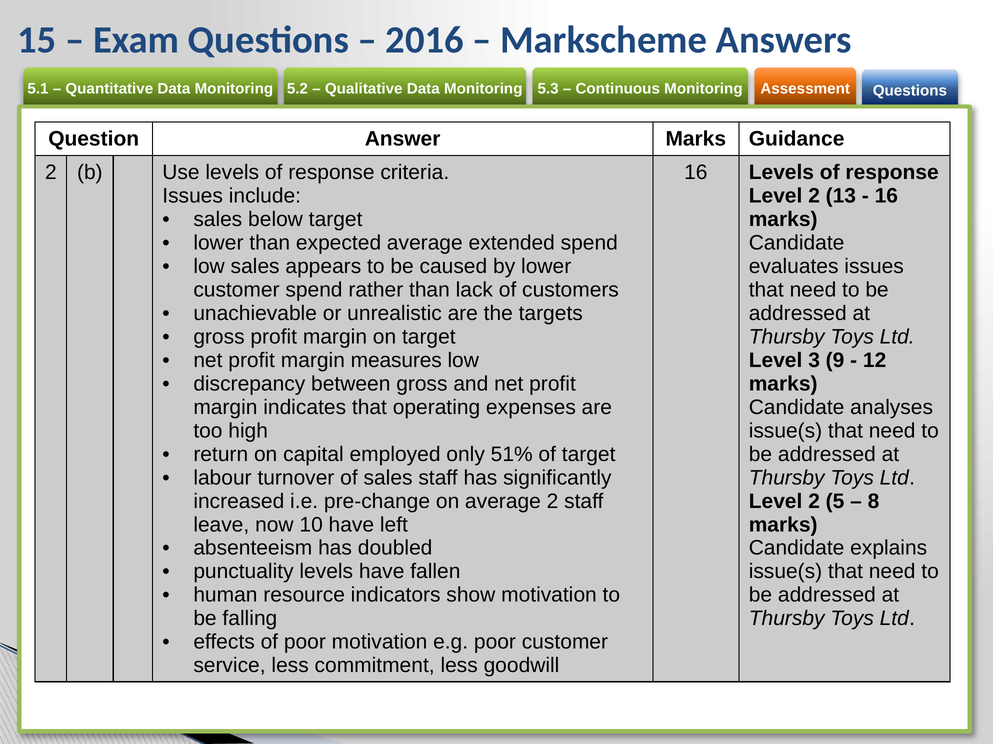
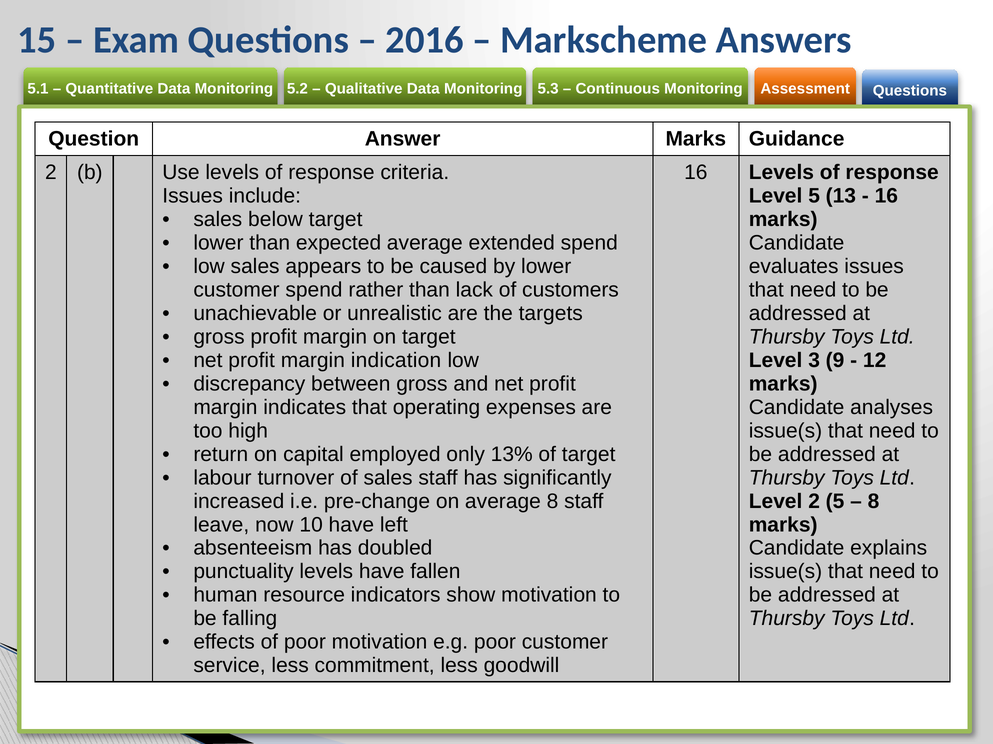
2 at (814, 196): 2 -> 5
measures: measures -> indication
51%: 51% -> 13%
average 2: 2 -> 8
